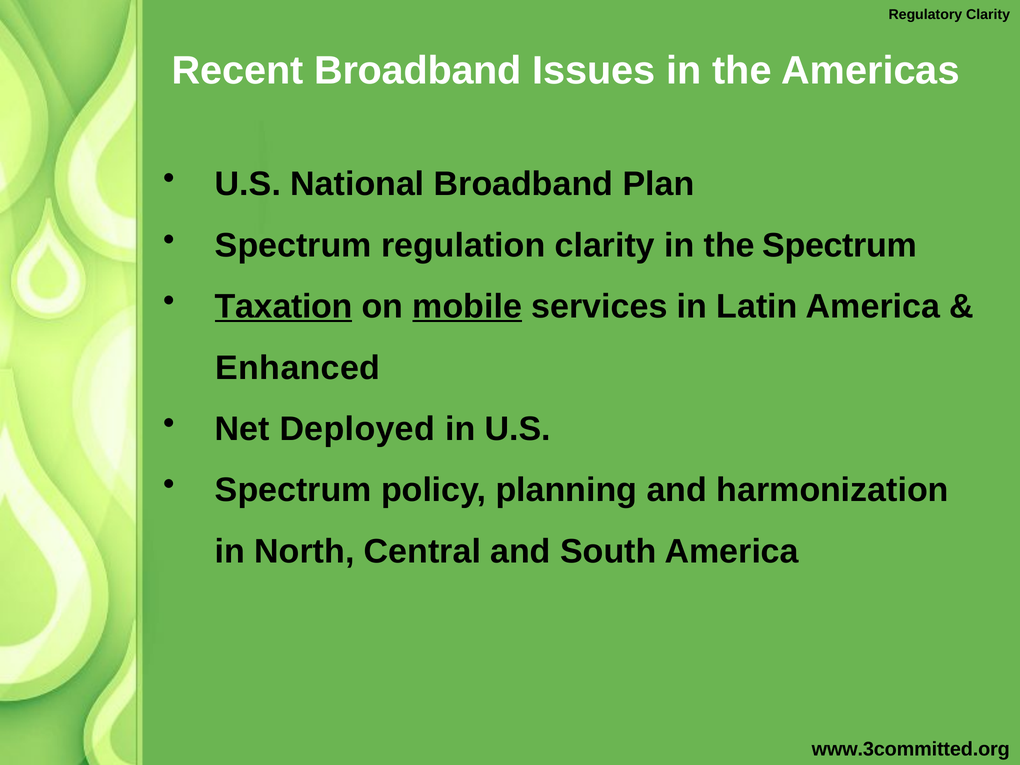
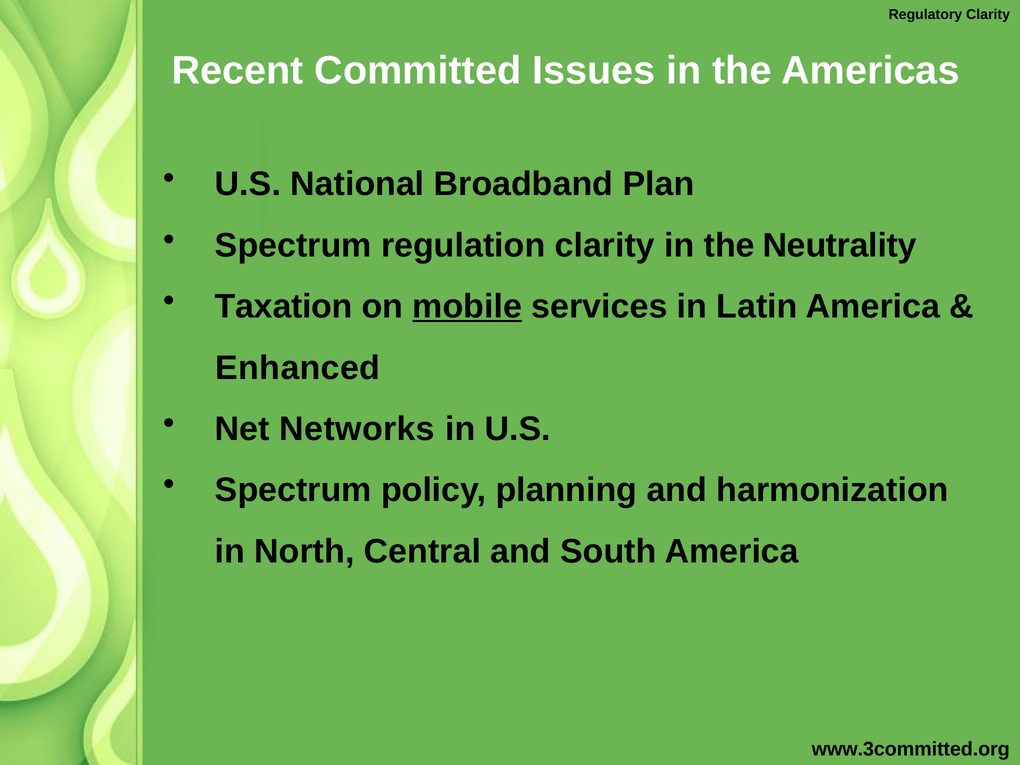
Recent Broadband: Broadband -> Committed
the Spectrum: Spectrum -> Neutrality
Taxation underline: present -> none
Deployed: Deployed -> Networks
